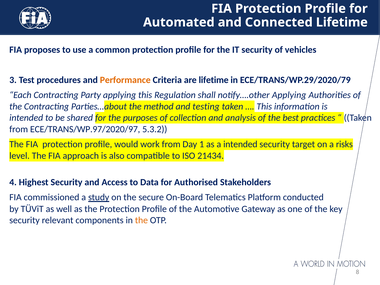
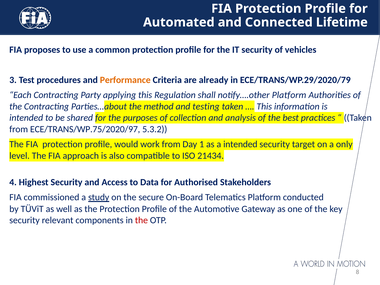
are lifetime: lifetime -> already
notify….other Applying: Applying -> Platform
ECE/TRANS/WP.97/2020/97: ECE/TRANS/WP.97/2020/97 -> ECE/TRANS/WP.75/2020/97
risks: risks -> only
the at (141, 220) colour: orange -> red
